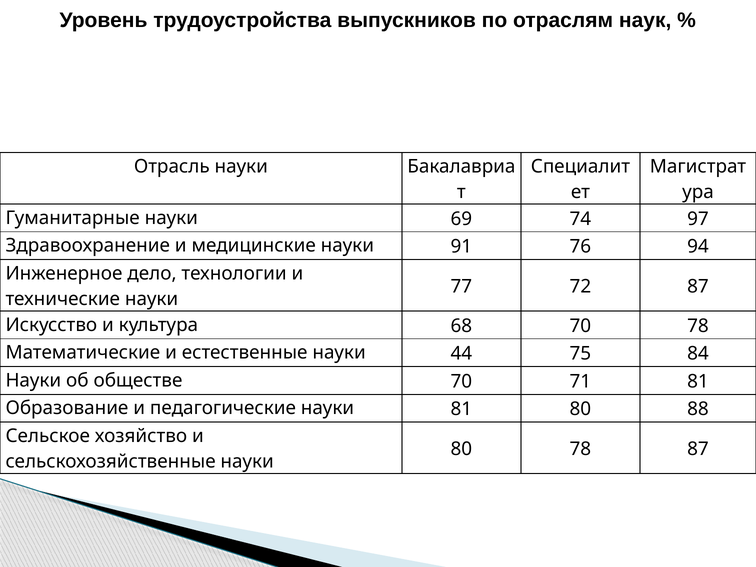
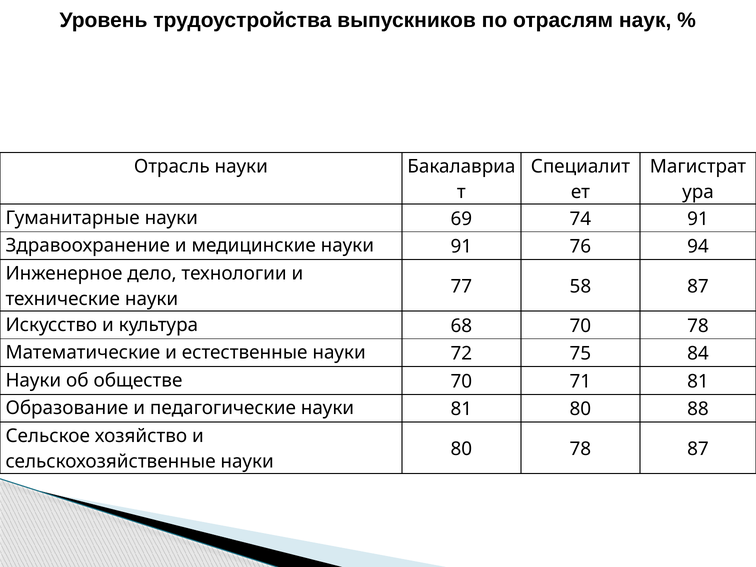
74 97: 97 -> 91
72: 72 -> 58
44: 44 -> 72
